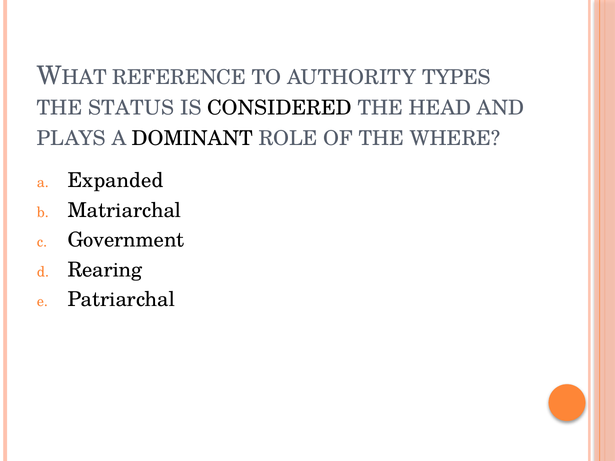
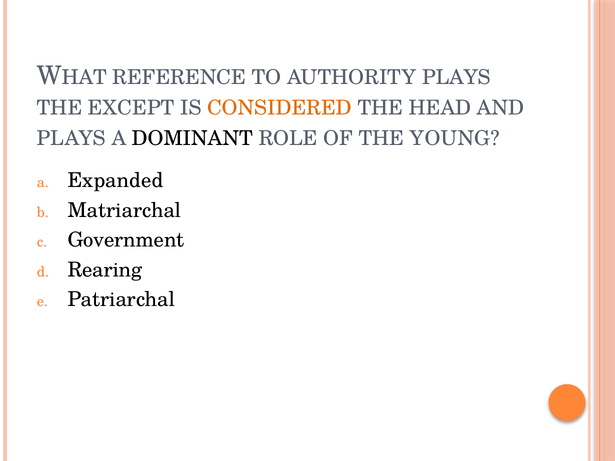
AUTHORITY TYPES: TYPES -> PLAYS
STATUS: STATUS -> EXCEPT
CONSIDERED colour: black -> orange
WHERE: WHERE -> YOUNG
